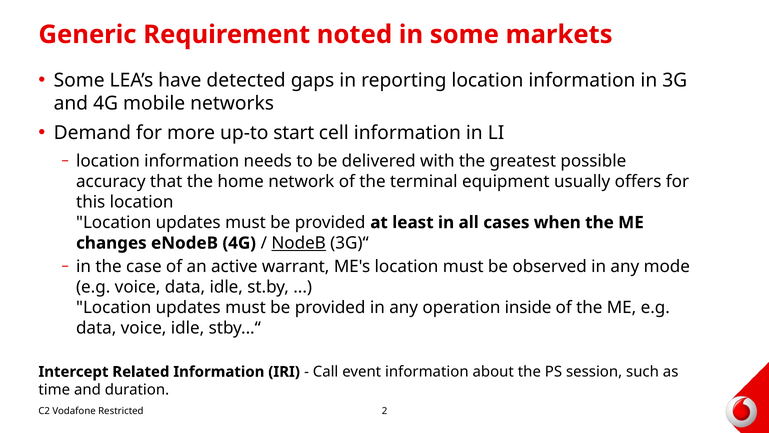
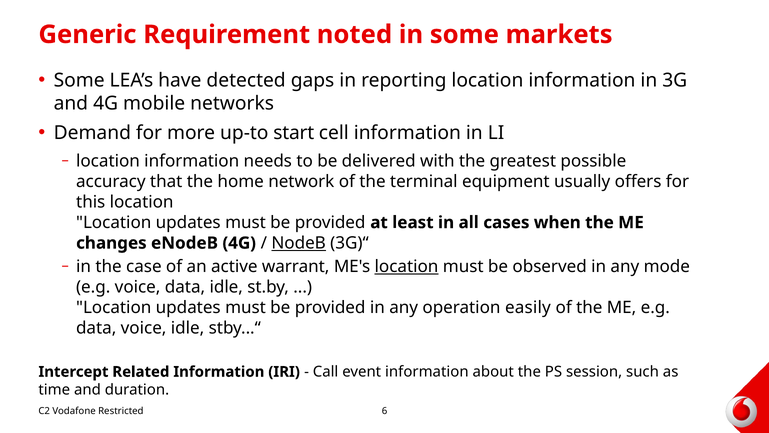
location at (406, 267) underline: none -> present
inside: inside -> easily
2: 2 -> 6
